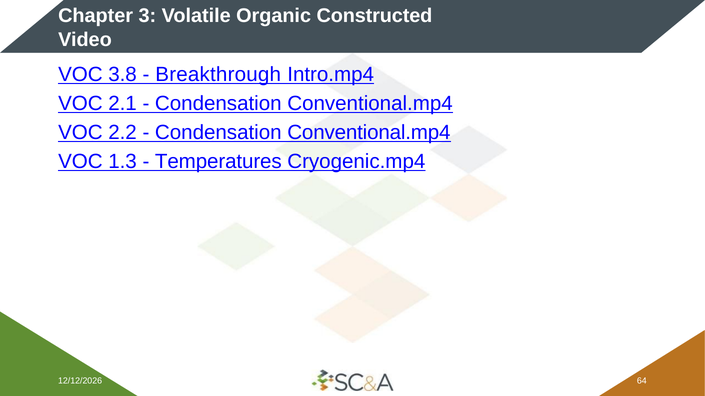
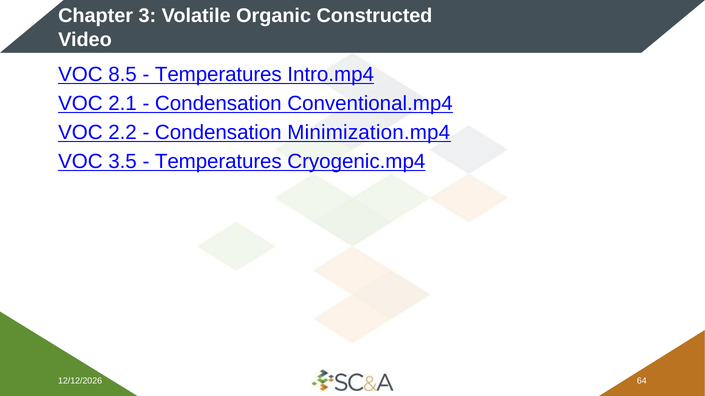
3.8: 3.8 -> 8.5
Breakthrough at (218, 75): Breakthrough -> Temperatures
Conventional.mp4 at (369, 133): Conventional.mp4 -> Minimization.mp4
1.3: 1.3 -> 3.5
